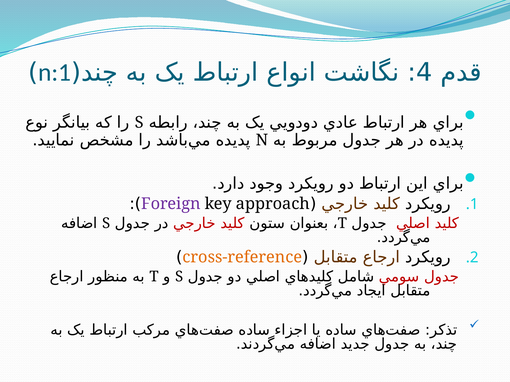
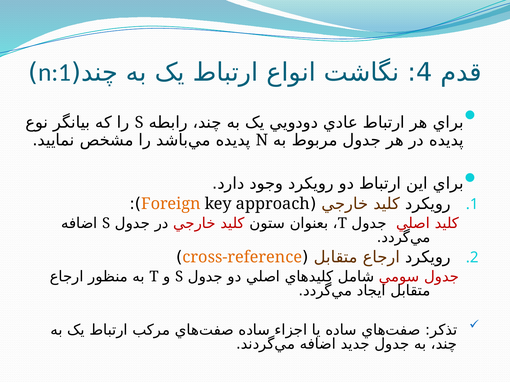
Foreign colour: purple -> orange
